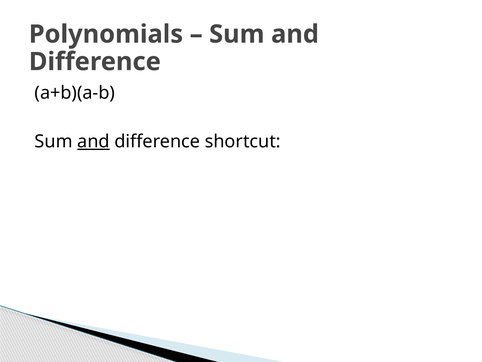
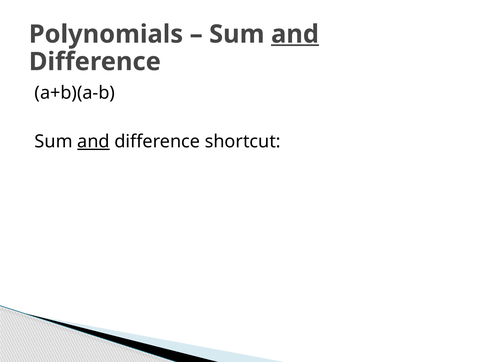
and at (295, 34) underline: none -> present
